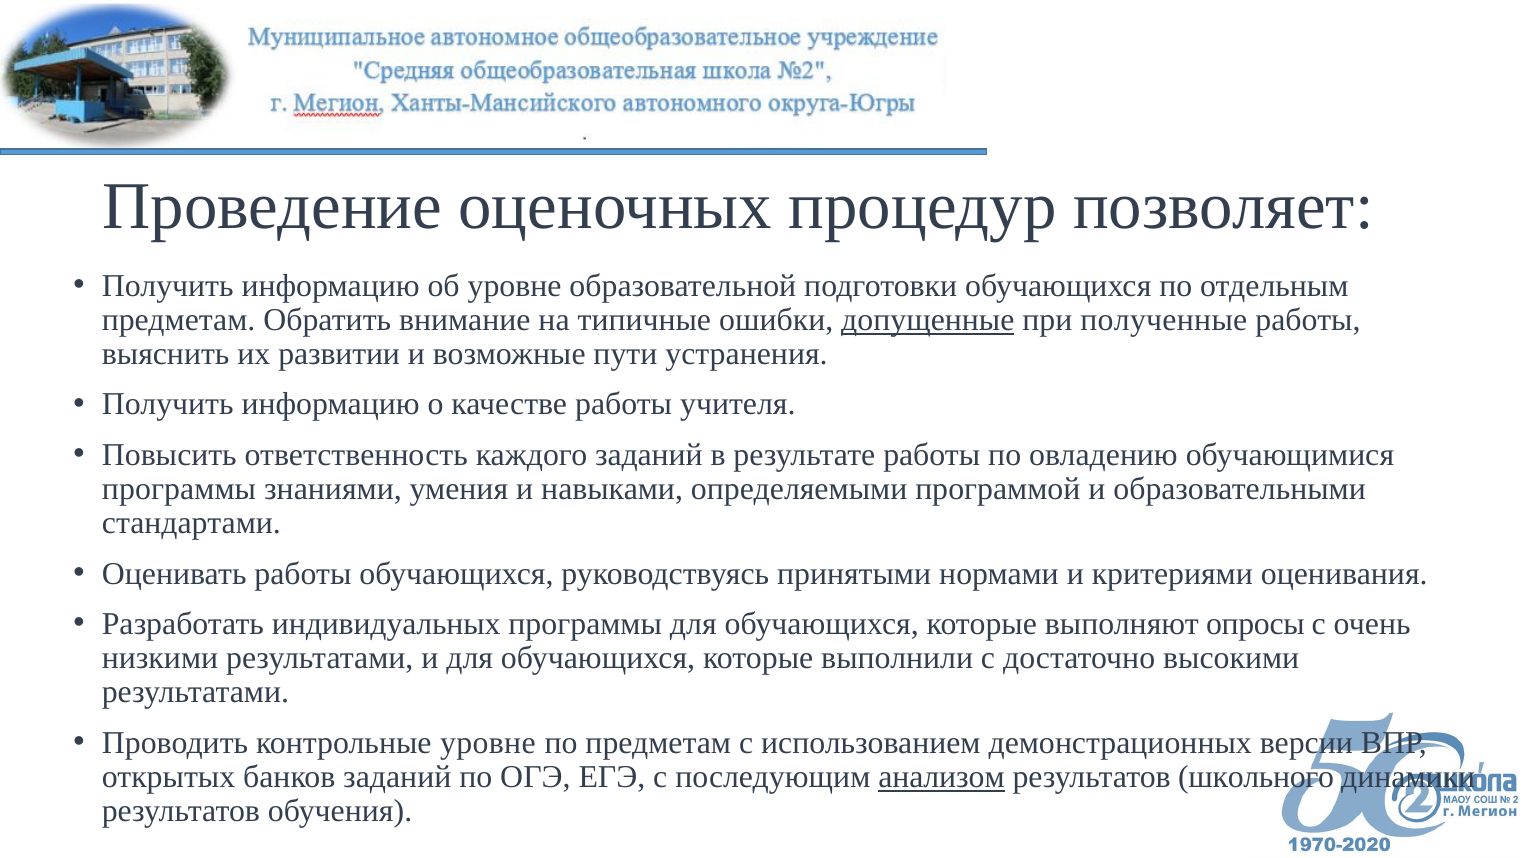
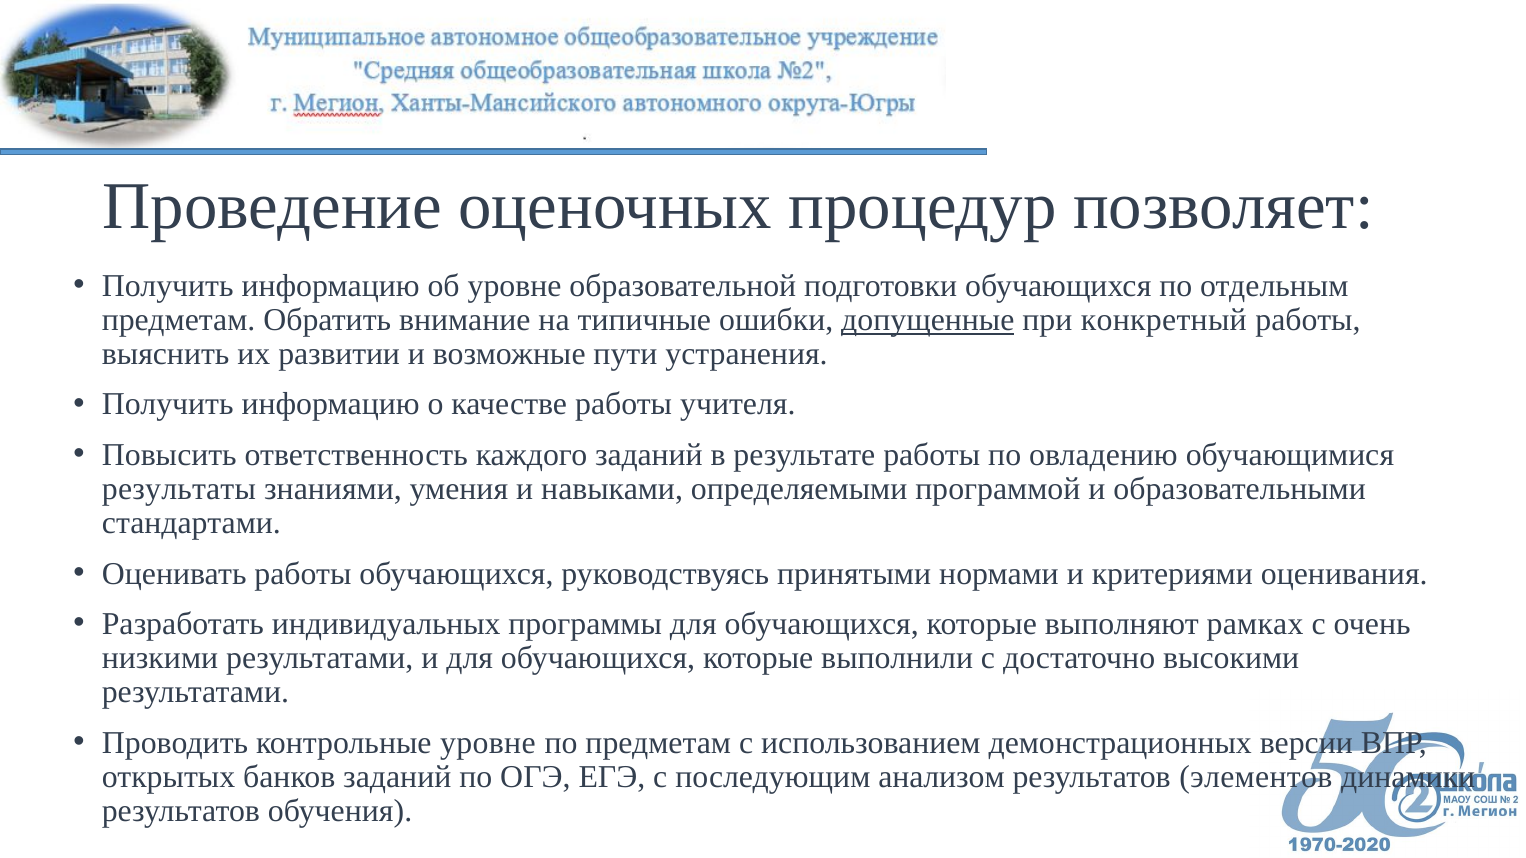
полученные: полученные -> конкретный
программы at (179, 489): программы -> результаты
опросы: опросы -> рамках
анализом underline: present -> none
школьного: школьного -> элементов
